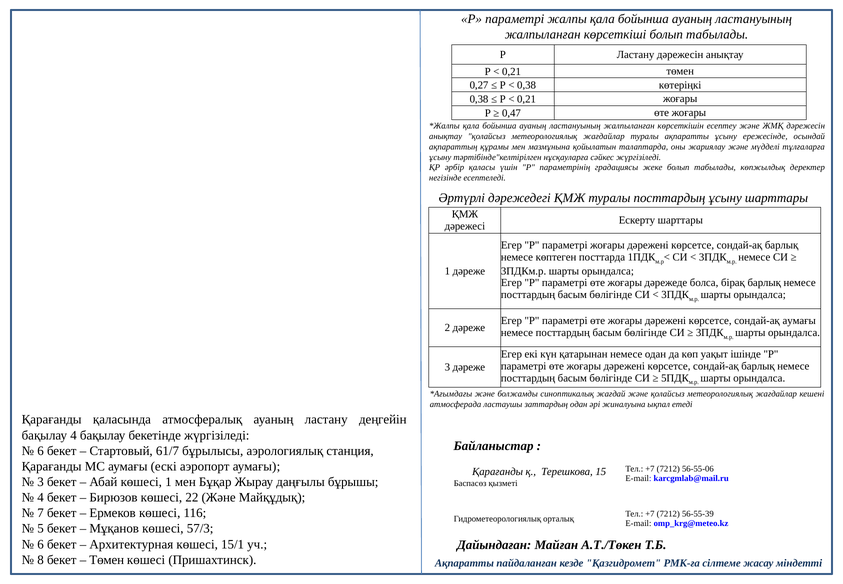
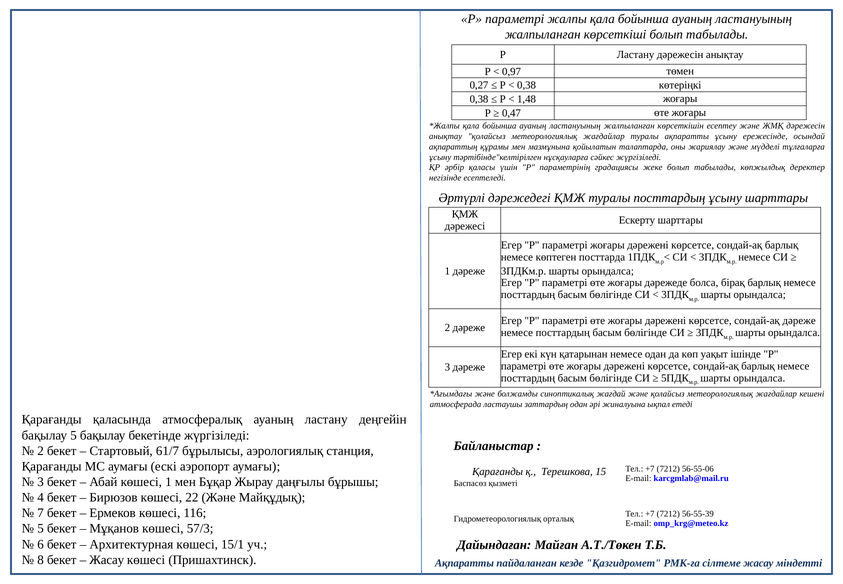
0,21 at (512, 71): 0,21 -> 0,97
0,21 at (527, 99): 0,21 -> 1,48
сондай-ақ аумағы: аумағы -> дәреже
бақылау 4: 4 -> 5
6 at (41, 451): 6 -> 2
Төмен at (107, 559): Төмен -> Жасау
